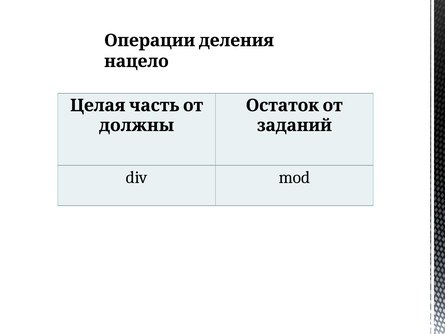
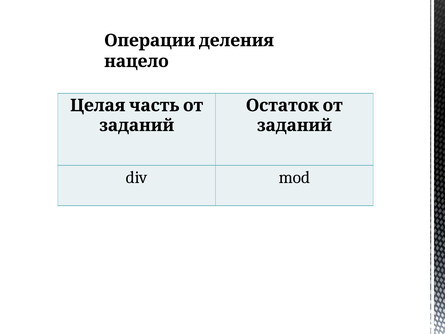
должны at (137, 125): должны -> заданий
